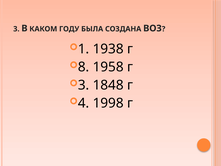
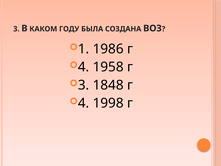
1938: 1938 -> 1986
8 at (84, 67): 8 -> 4
